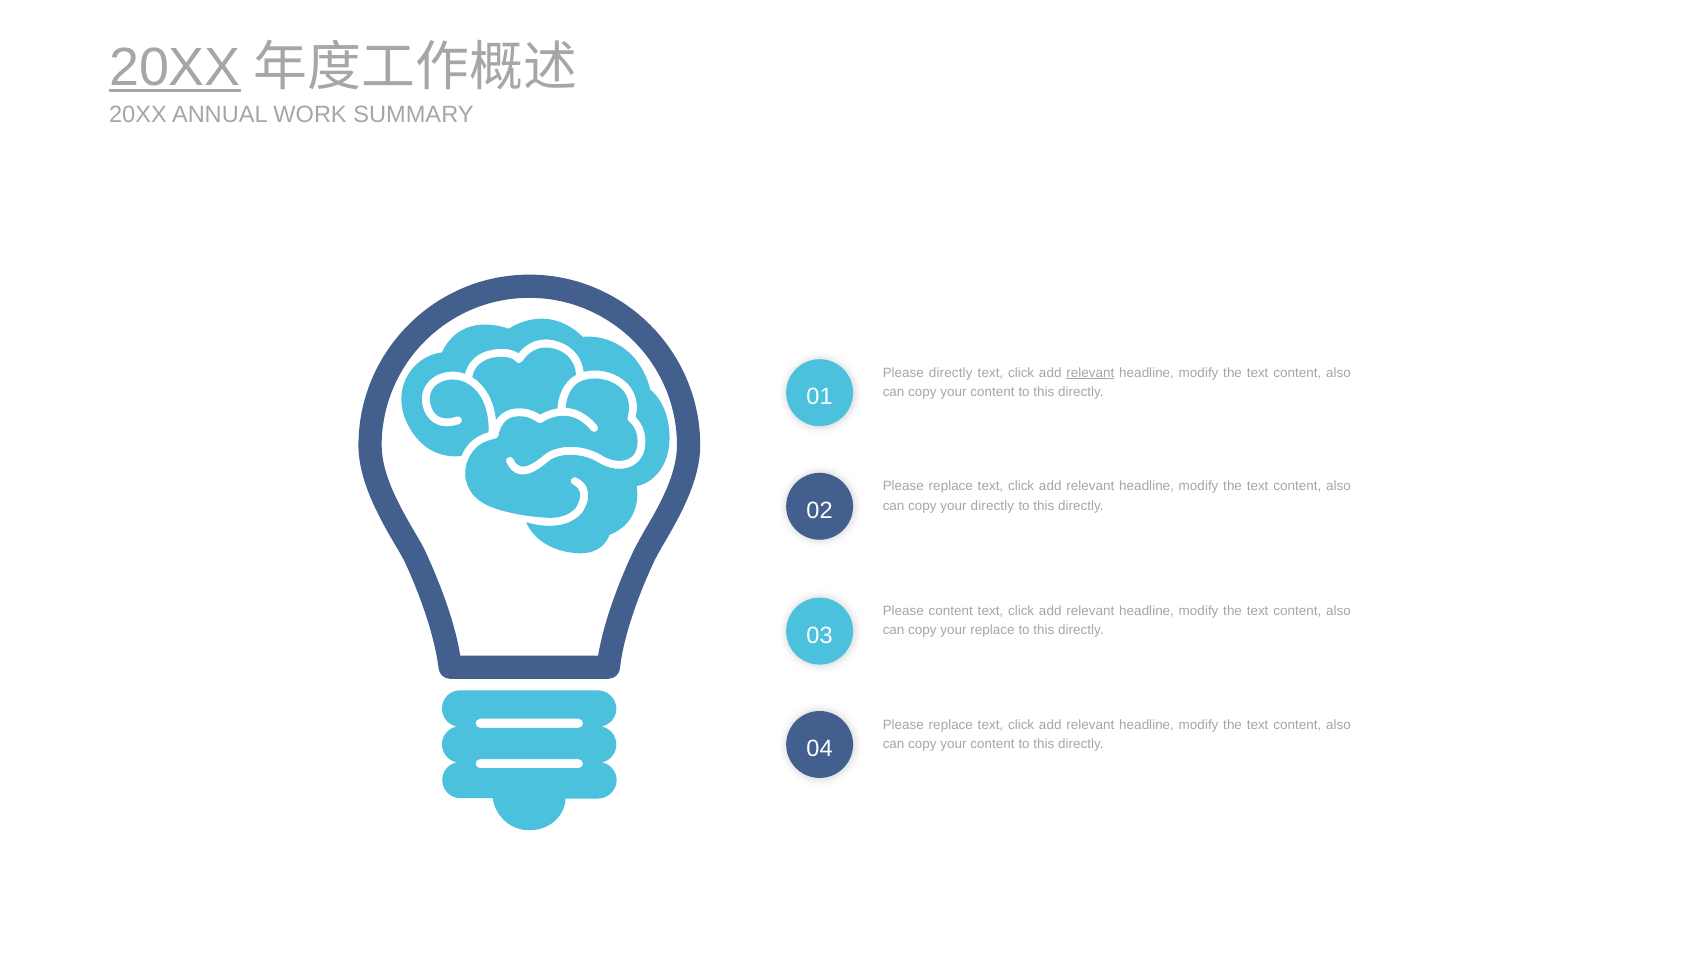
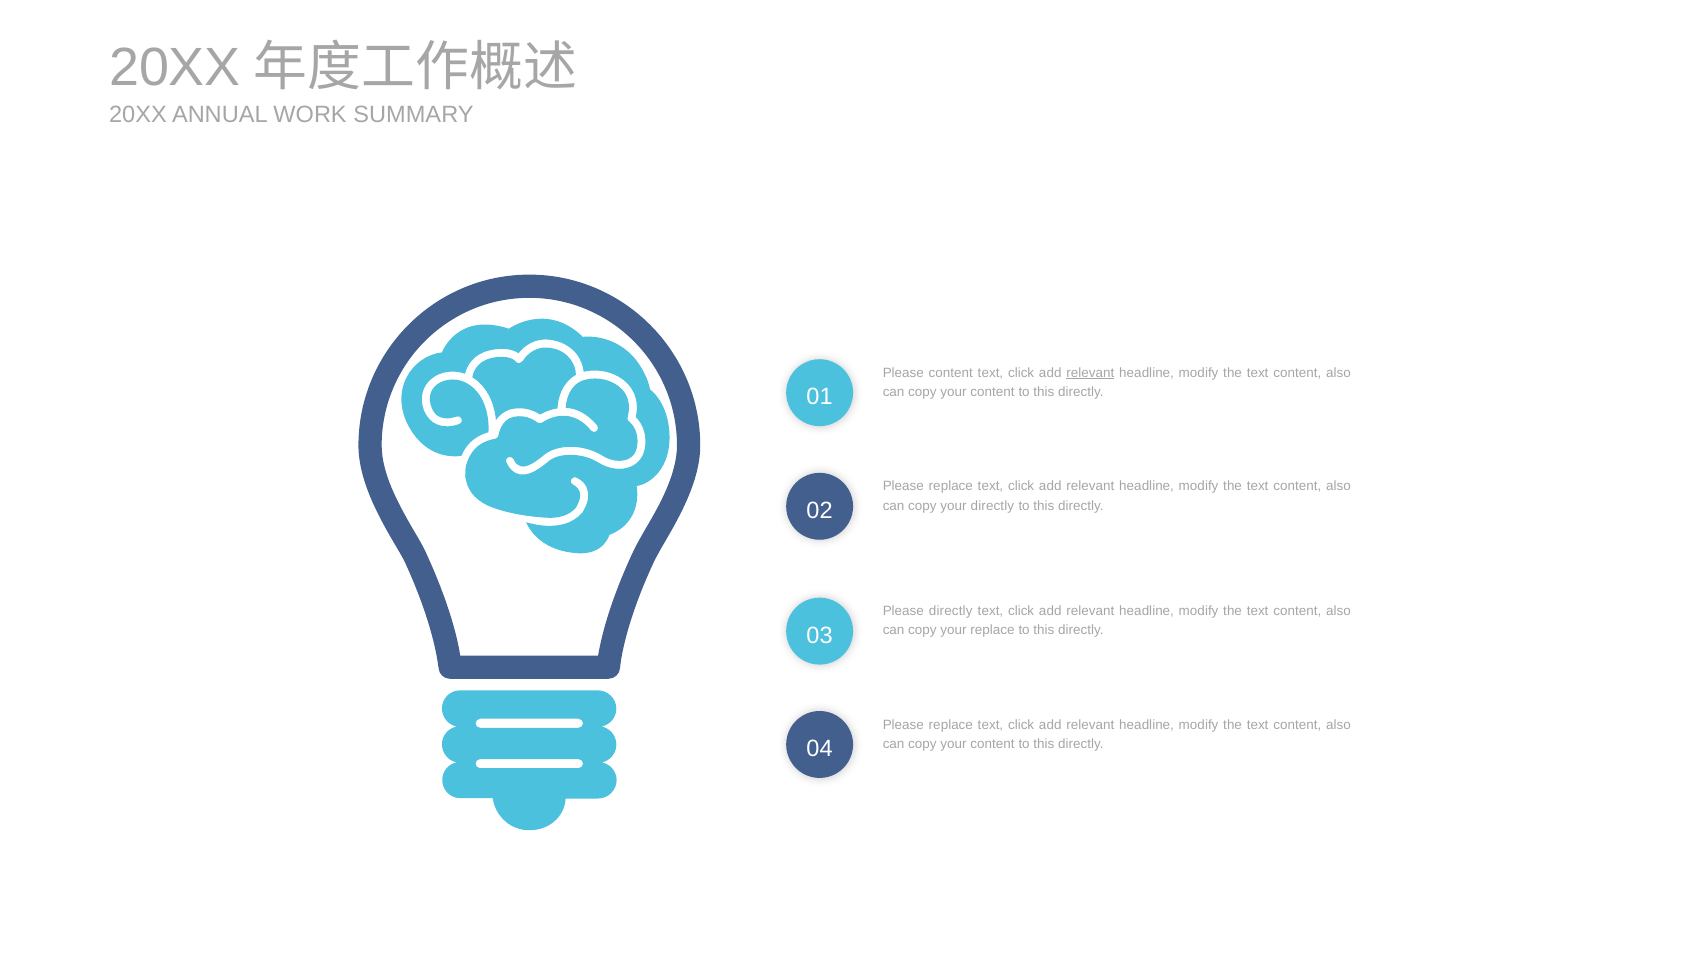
20XX at (175, 67) underline: present -> none
Please directly: directly -> content
Please content: content -> directly
